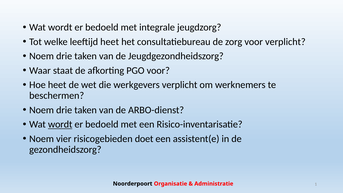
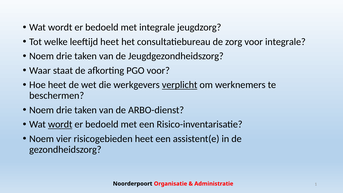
voor verplicht: verplicht -> integrale
verplicht at (180, 85) underline: none -> present
risicogebieden doet: doet -> heet
